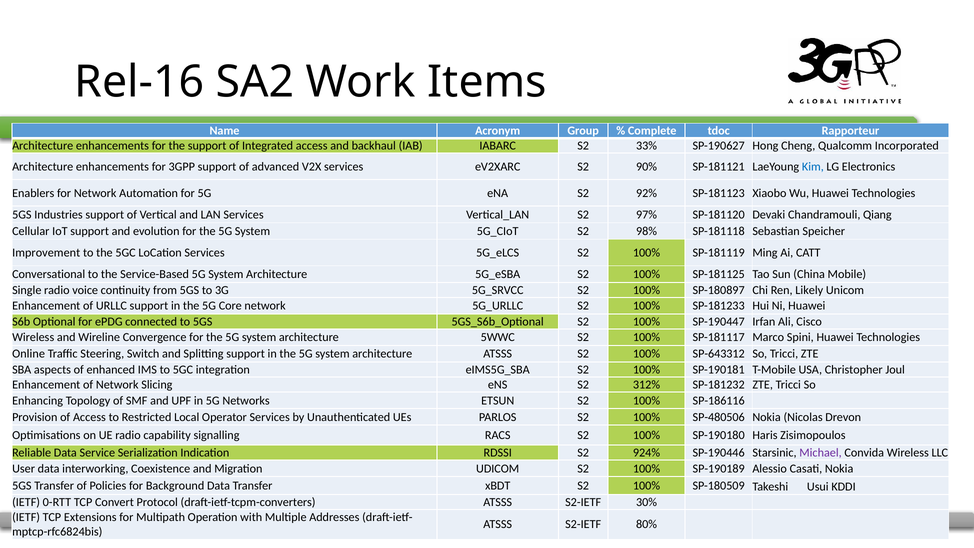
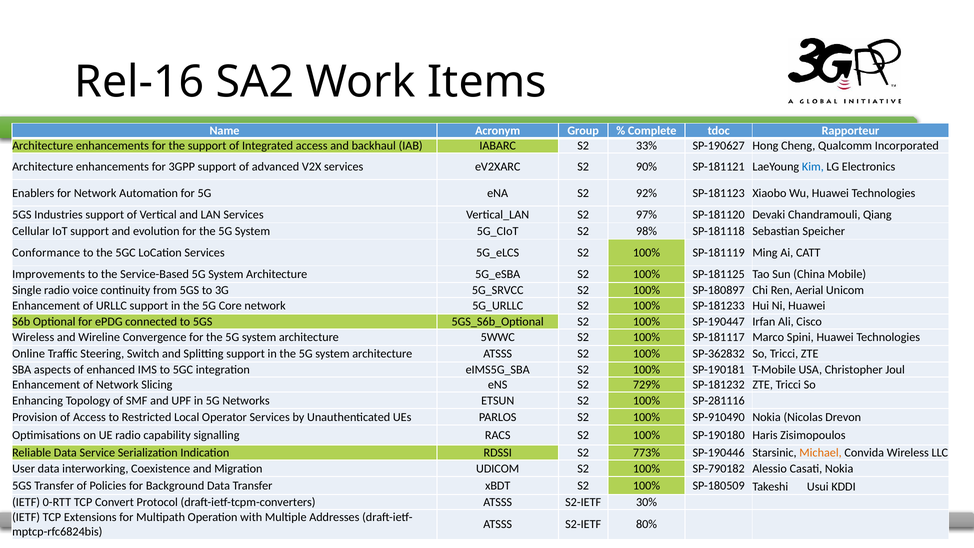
Improvement: Improvement -> Conformance
Conversational: Conversational -> Improvements
Likely: Likely -> Aerial
SP-643312: SP-643312 -> SP-362832
312%: 312% -> 729%
SP-186116: SP-186116 -> SP-281116
SP-480506: SP-480506 -> SP-910490
924%: 924% -> 773%
Michael colour: purple -> orange
SP-190189: SP-190189 -> SP-790182
